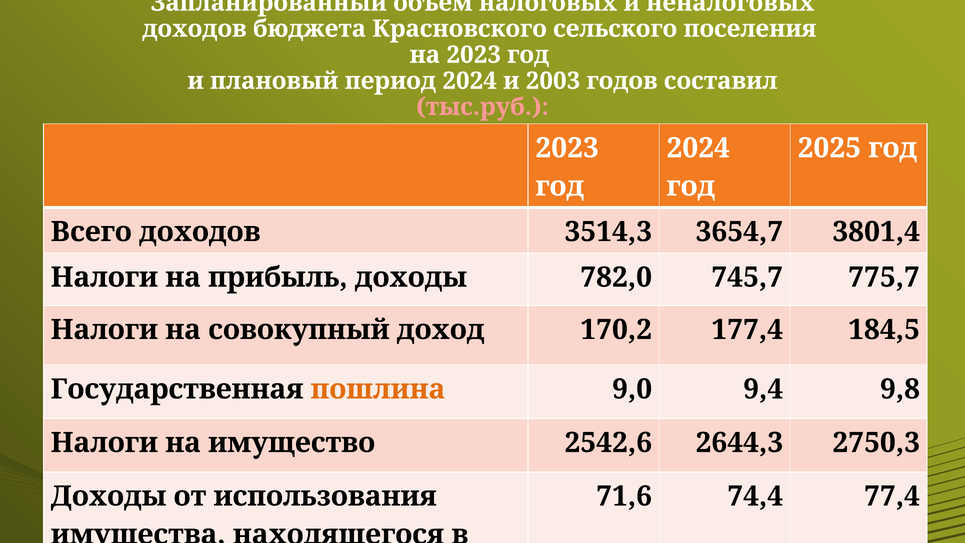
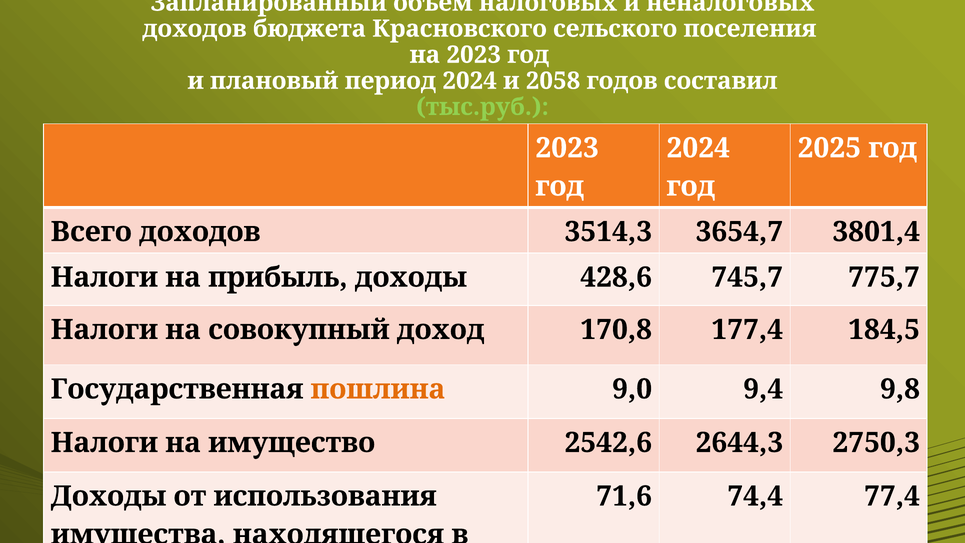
2003: 2003 -> 2058
тыс.руб colour: pink -> light green
782,0: 782,0 -> 428,6
170,2: 170,2 -> 170,8
